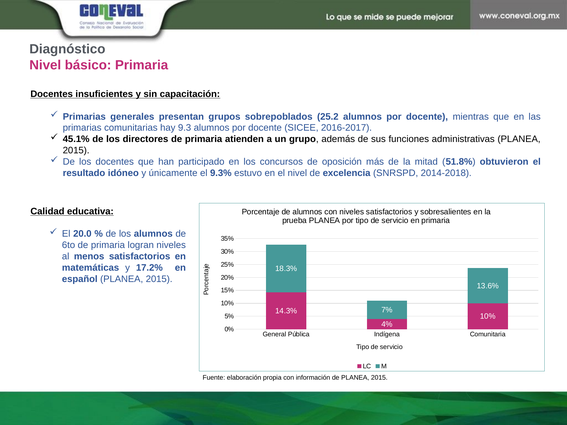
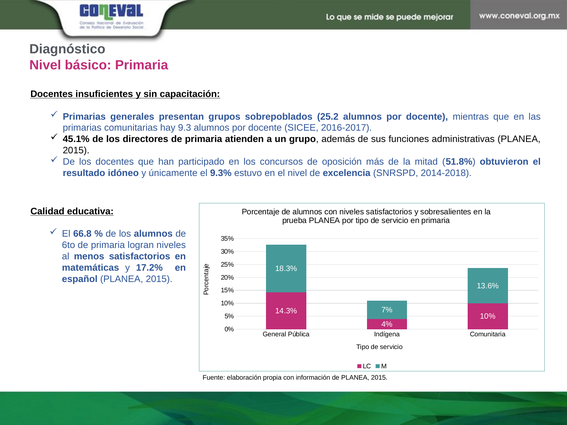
20.0: 20.0 -> 66.8
